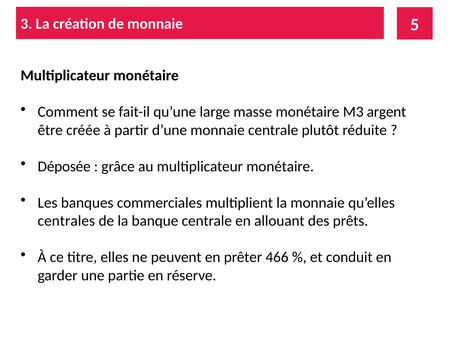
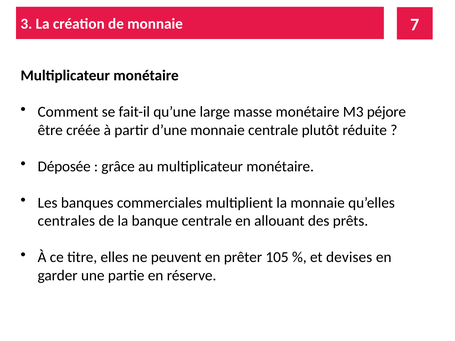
5: 5 -> 7
argent: argent -> péjore
466: 466 -> 105
conduit: conduit -> devises
